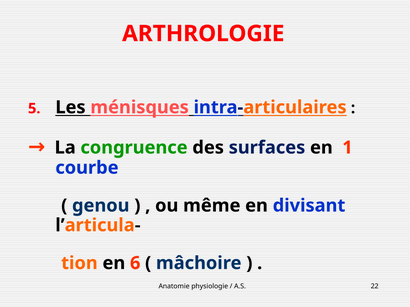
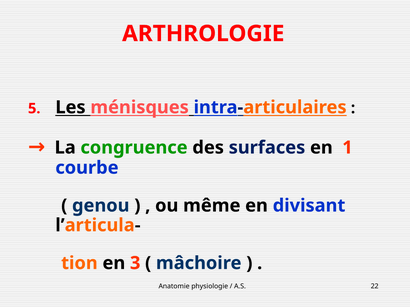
6: 6 -> 3
